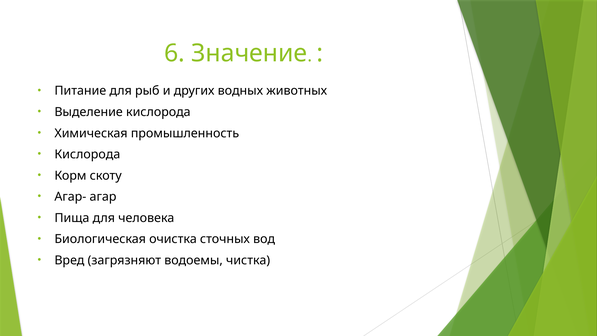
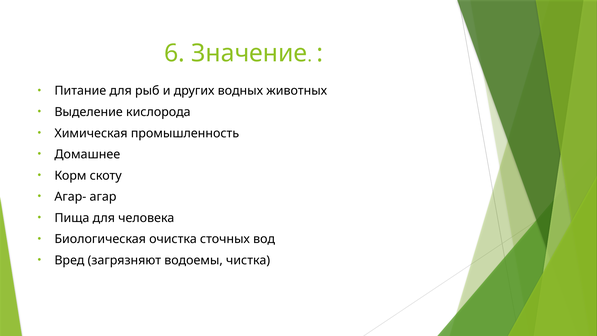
Кислорода at (87, 154): Кислорода -> Домашнее
